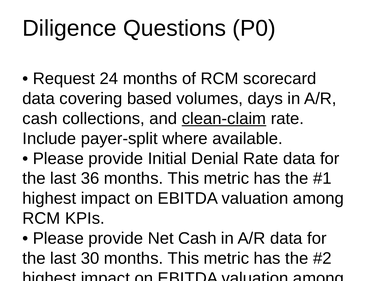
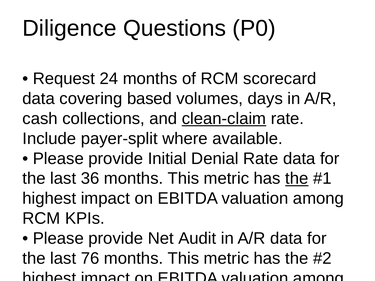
the at (297, 179) underline: none -> present
Net Cash: Cash -> Audit
30: 30 -> 76
